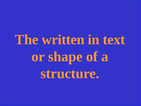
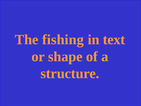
written: written -> fishing
